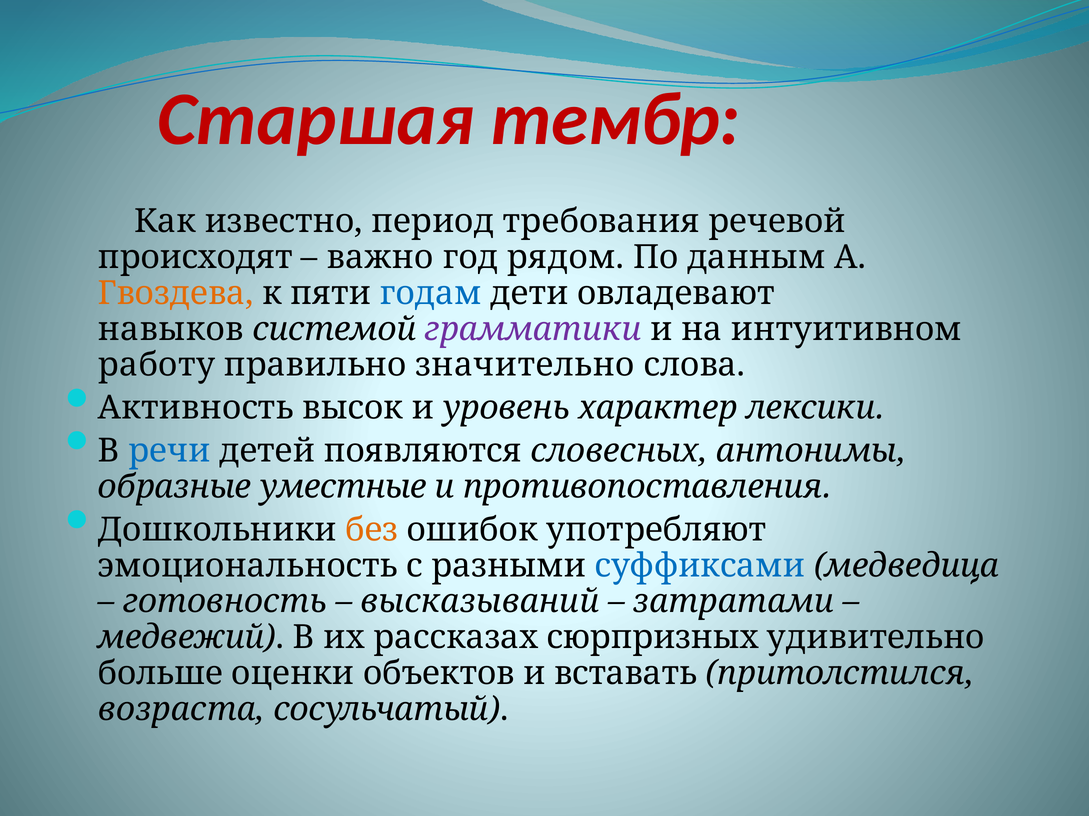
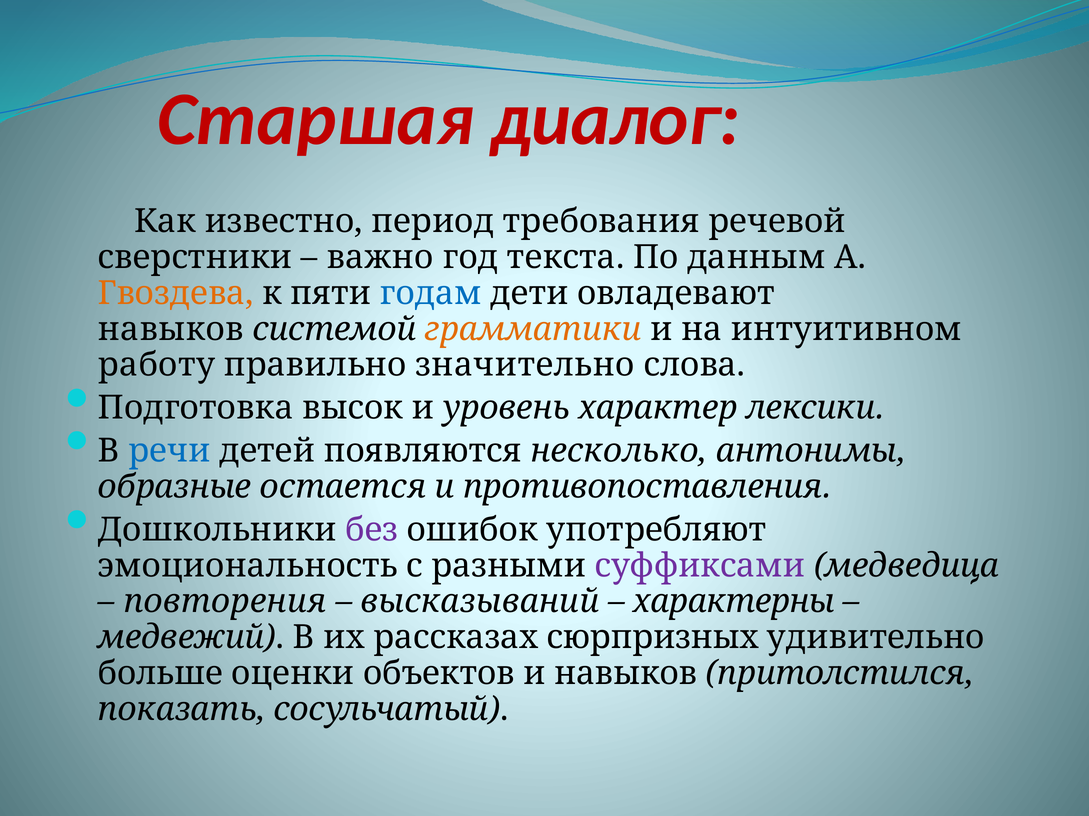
тембр: тембр -> диалог
происходят: происходят -> сверстники
рядом: рядом -> текста
грамматики colour: purple -> orange
Активность: Активность -> Подготовка
словесных: словесных -> несколько
уместные: уместные -> остается
без colour: orange -> purple
суффиксами colour: blue -> purple
готовность: готовность -> повторения
затратами: затратами -> характерны
и вставать: вставать -> навыков
возраста: возраста -> показать
